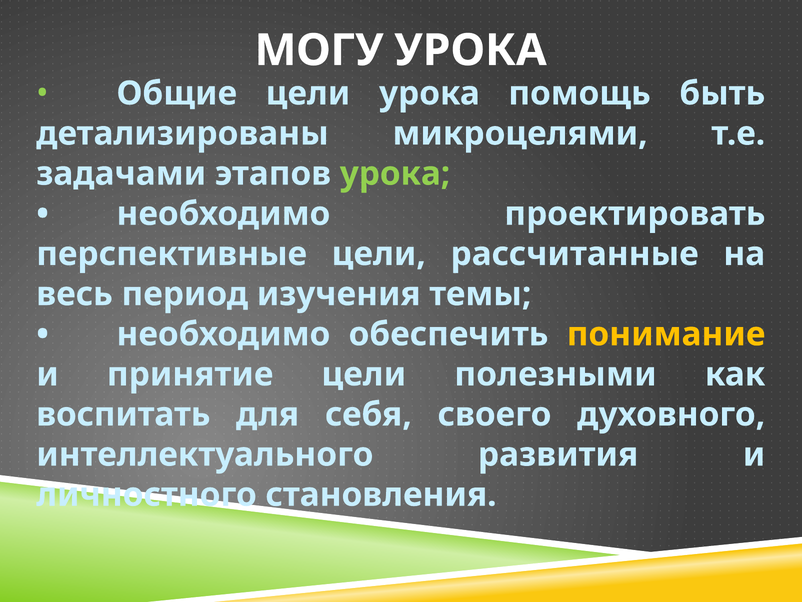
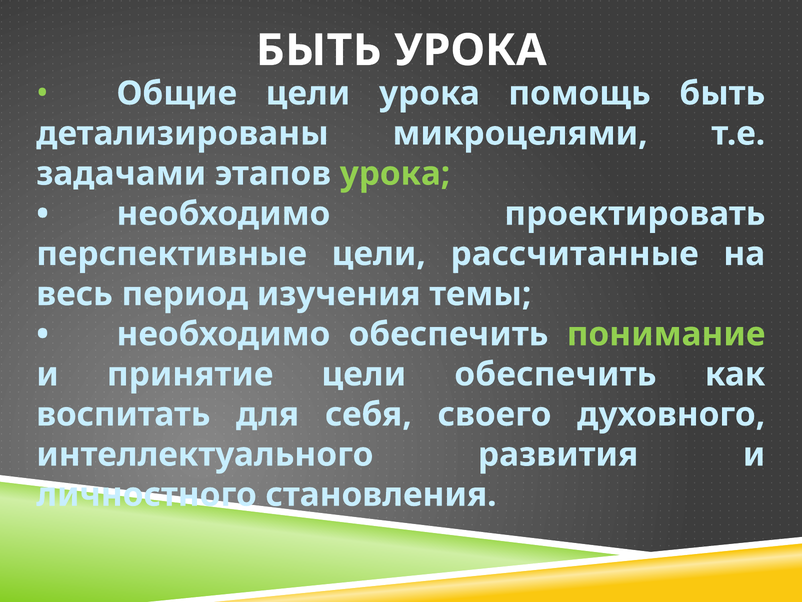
МОГУ at (319, 50): МОГУ -> БЫТЬ
понимание colour: yellow -> light green
цели полезными: полезными -> обеспечить
